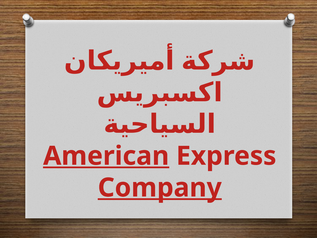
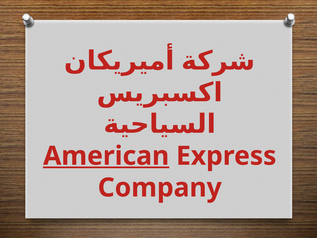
Company underline: present -> none
